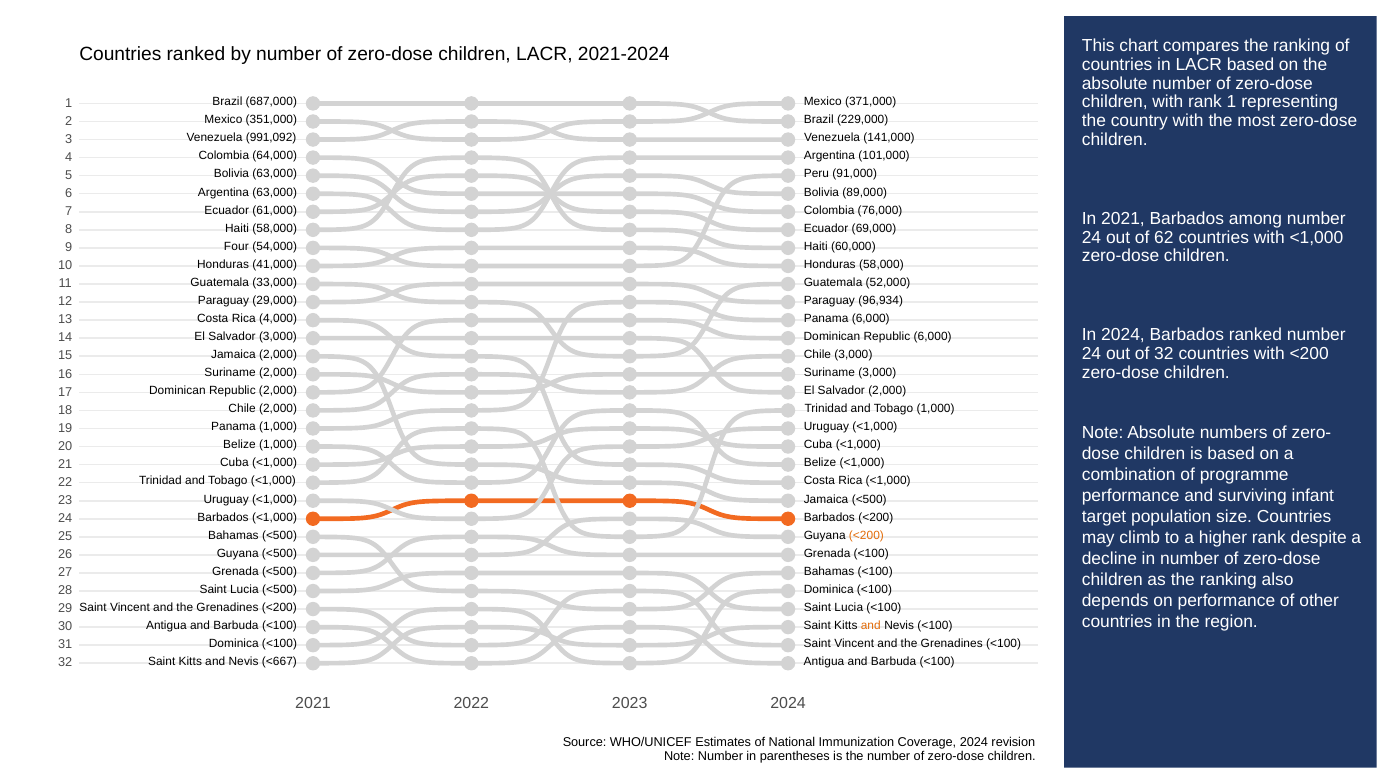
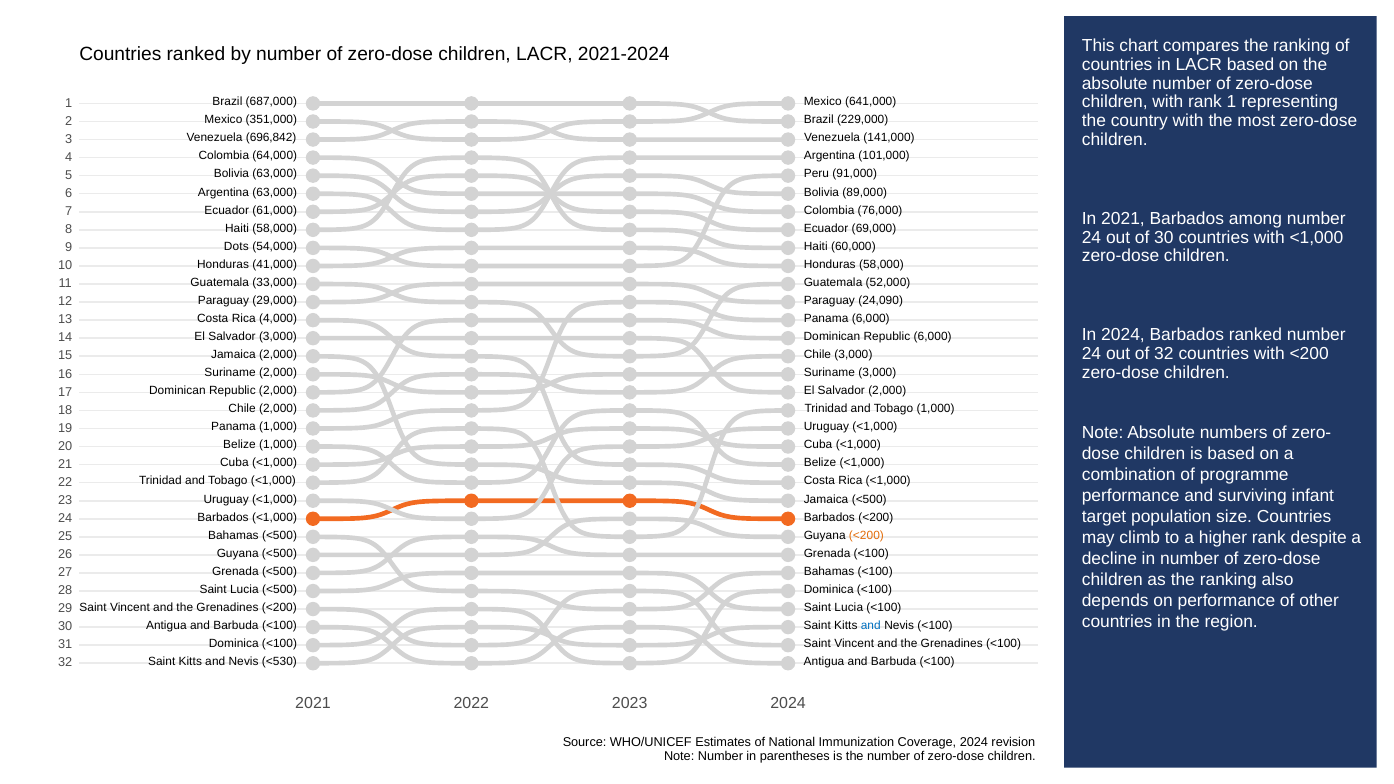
371,000: 371,000 -> 641,000
991,092: 991,092 -> 696,842
of 62: 62 -> 30
Four: Four -> Dots
96,934: 96,934 -> 24,090
and at (871, 626) colour: orange -> blue
<667: <667 -> <530
